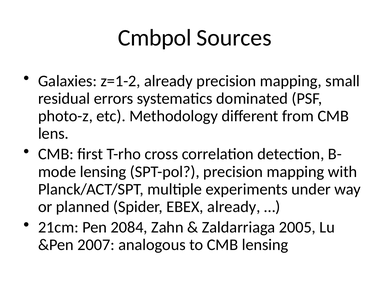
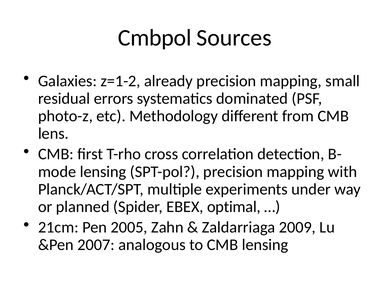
EBEX already: already -> optimal
2084: 2084 -> 2005
2005: 2005 -> 2009
